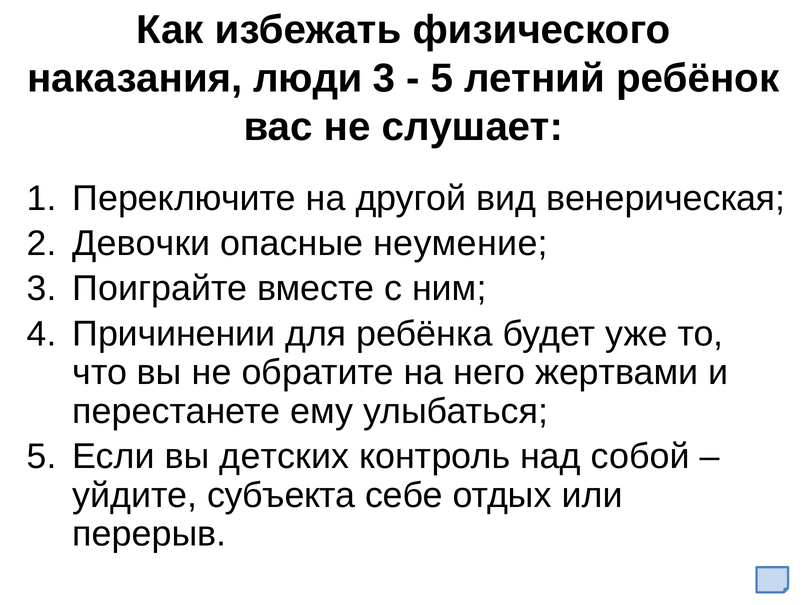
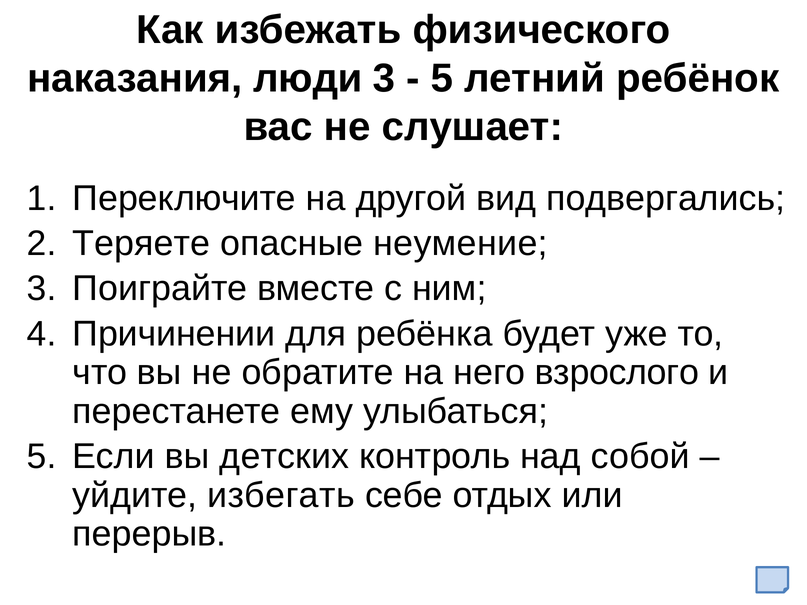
венерическая: венерическая -> подвергались
Девочки: Девочки -> Теряете
жертвами: жертвами -> взрослого
субъекта: субъекта -> избегать
